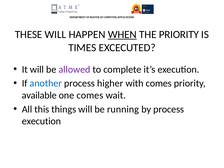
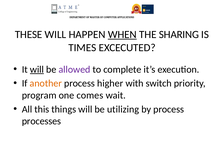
THE PRIORITY: PRIORITY -> SHARING
will at (37, 69) underline: none -> present
another colour: blue -> orange
with comes: comes -> switch
available: available -> program
running: running -> utilizing
execution at (41, 121): execution -> processes
